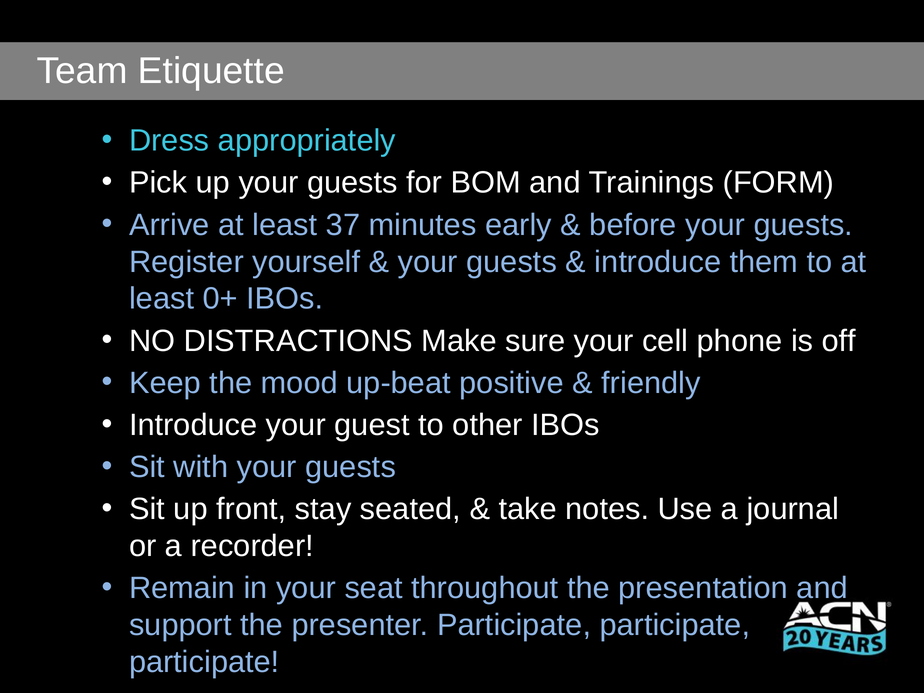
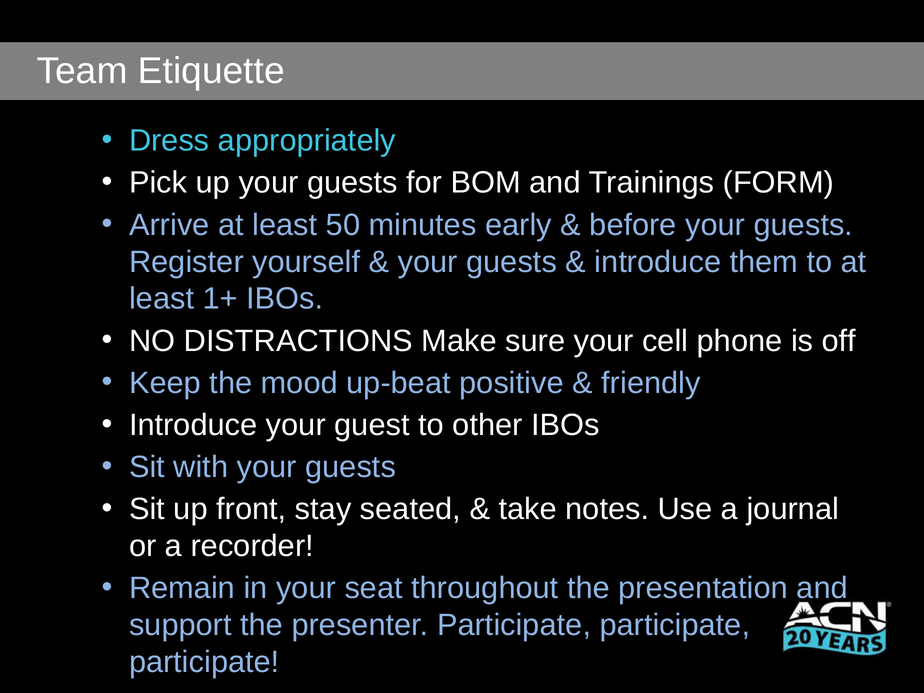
37: 37 -> 50
0+: 0+ -> 1+
